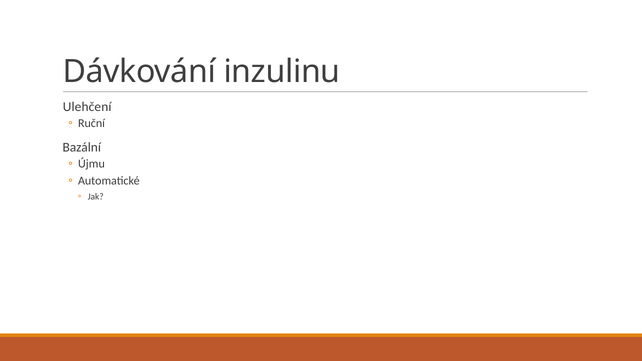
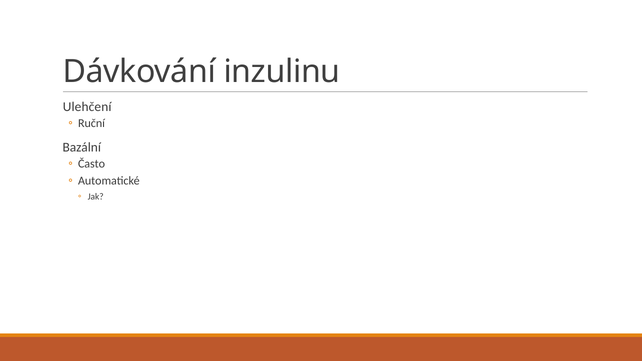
Újmu: Újmu -> Často
